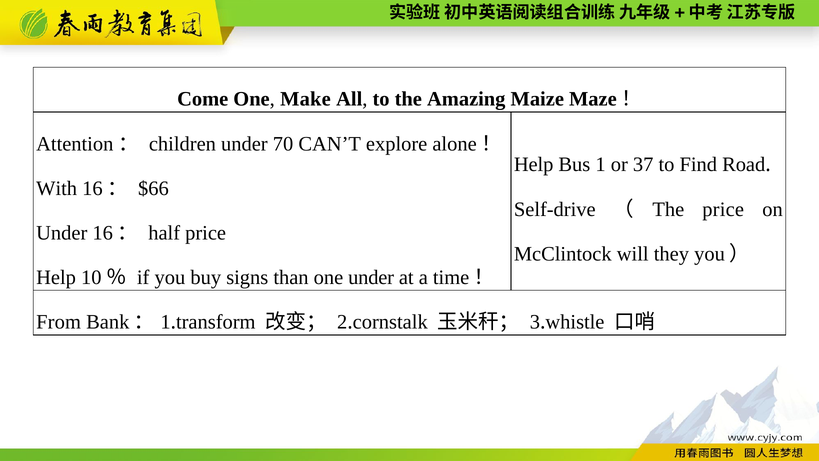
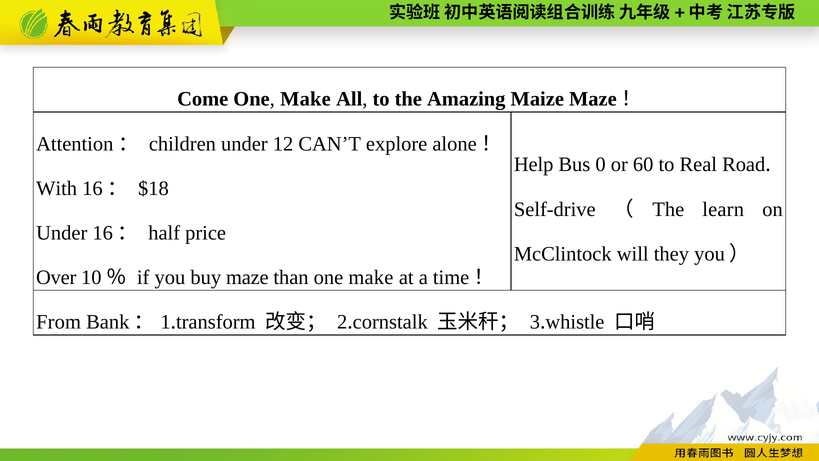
70: 70 -> 12
Bus 1: 1 -> 0
37: 37 -> 60
Find: Find -> Real
$66: $66 -> $18
The price: price -> learn
Help at (56, 277): Help -> Over
signs: signs -> maze
than one under: under -> make
